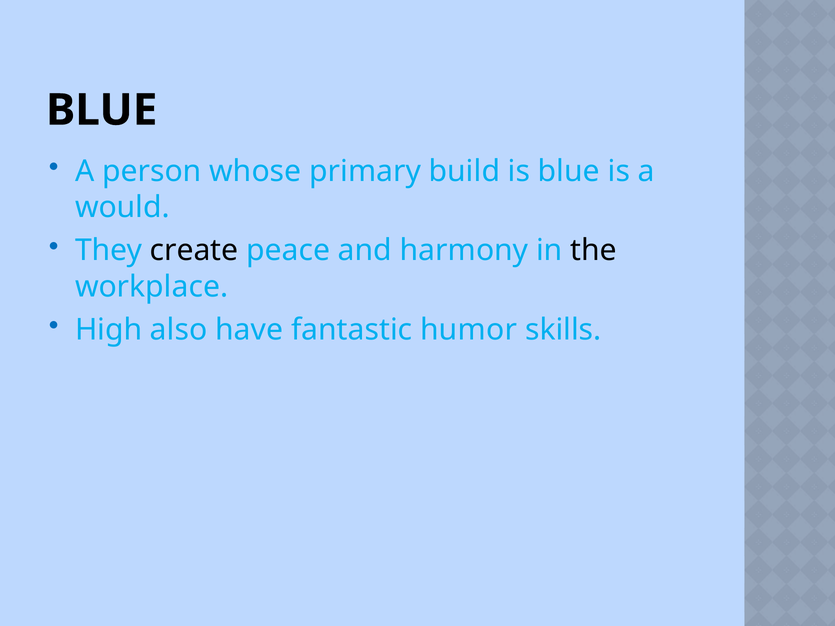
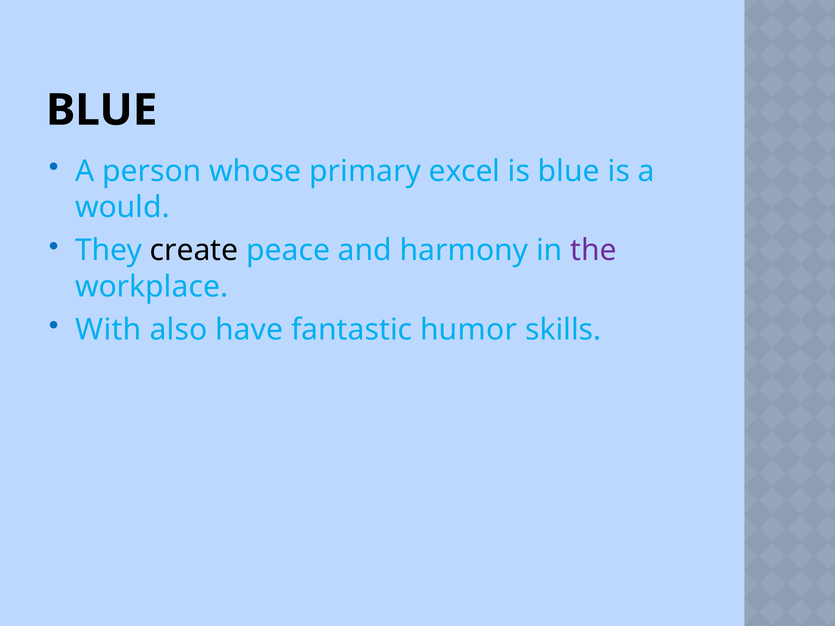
build: build -> excel
the colour: black -> purple
High: High -> With
